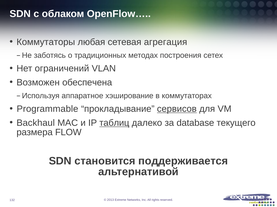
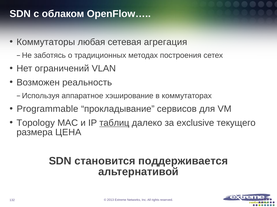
обеспечена: обеспечена -> реальность
сервисов underline: present -> none
Backhaul: Backhaul -> Topology
database: database -> exclusive
FLOW: FLOW -> ЦЕНА
